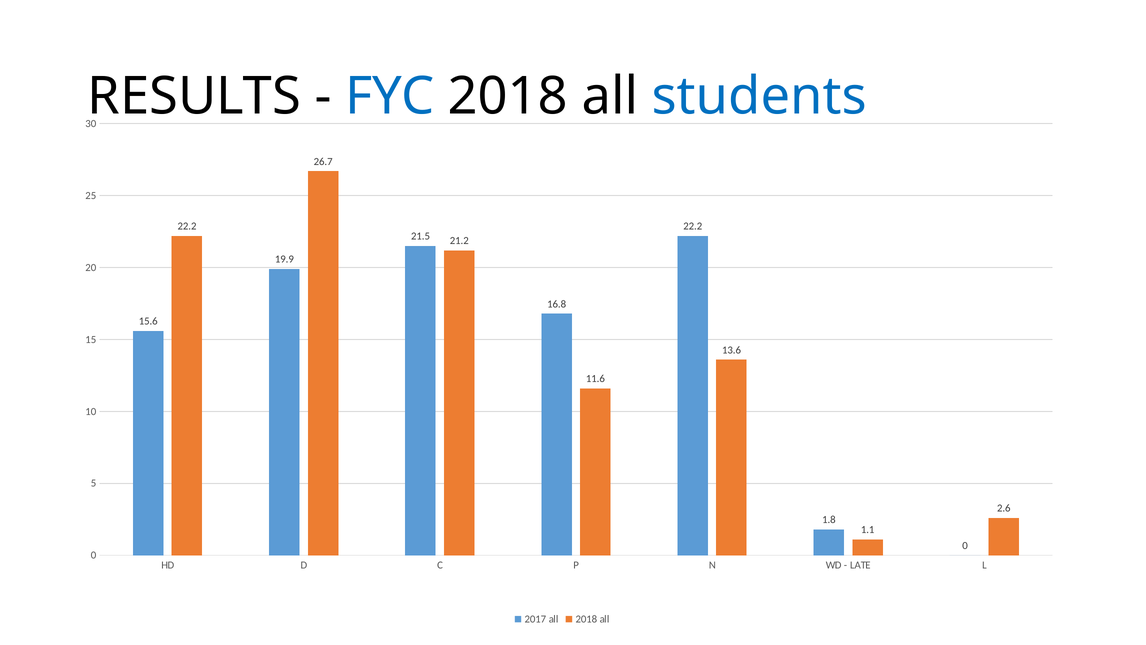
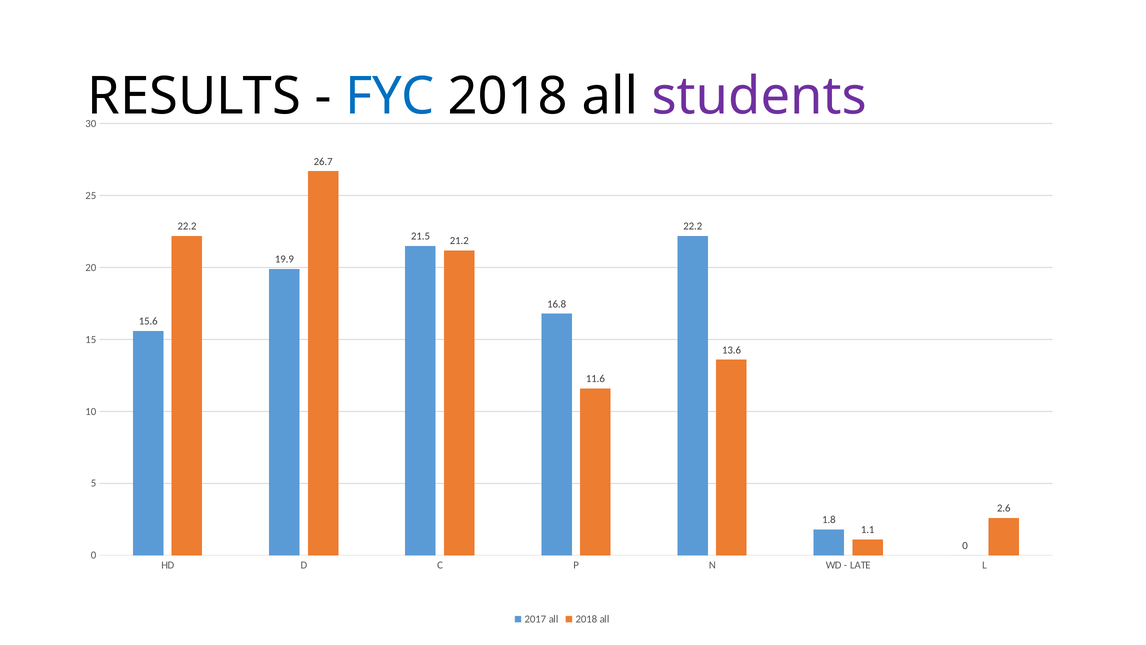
students colour: blue -> purple
